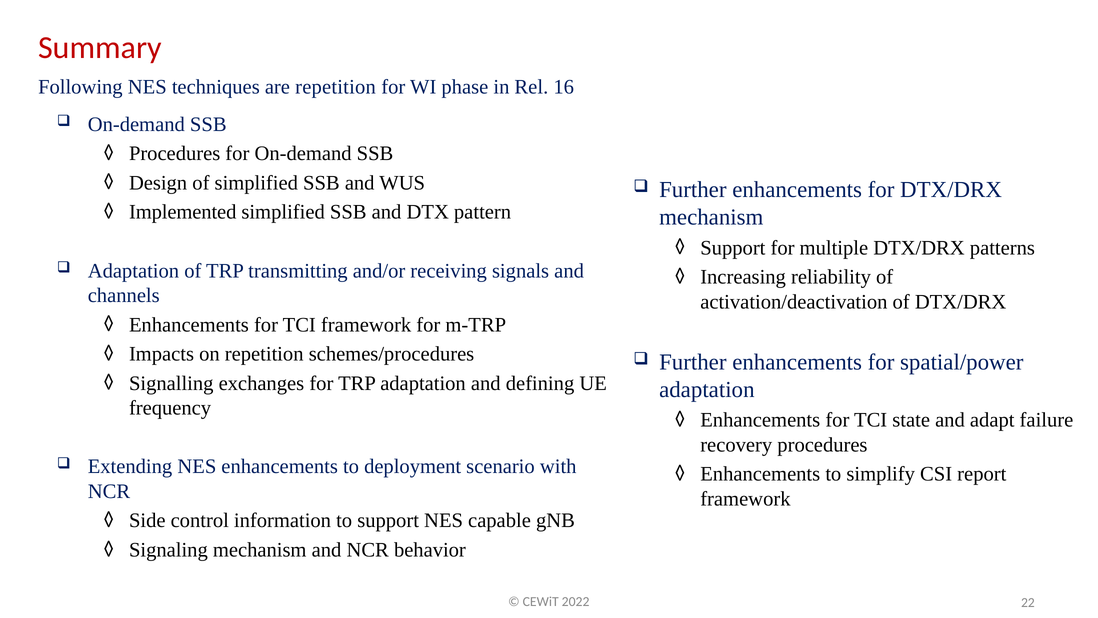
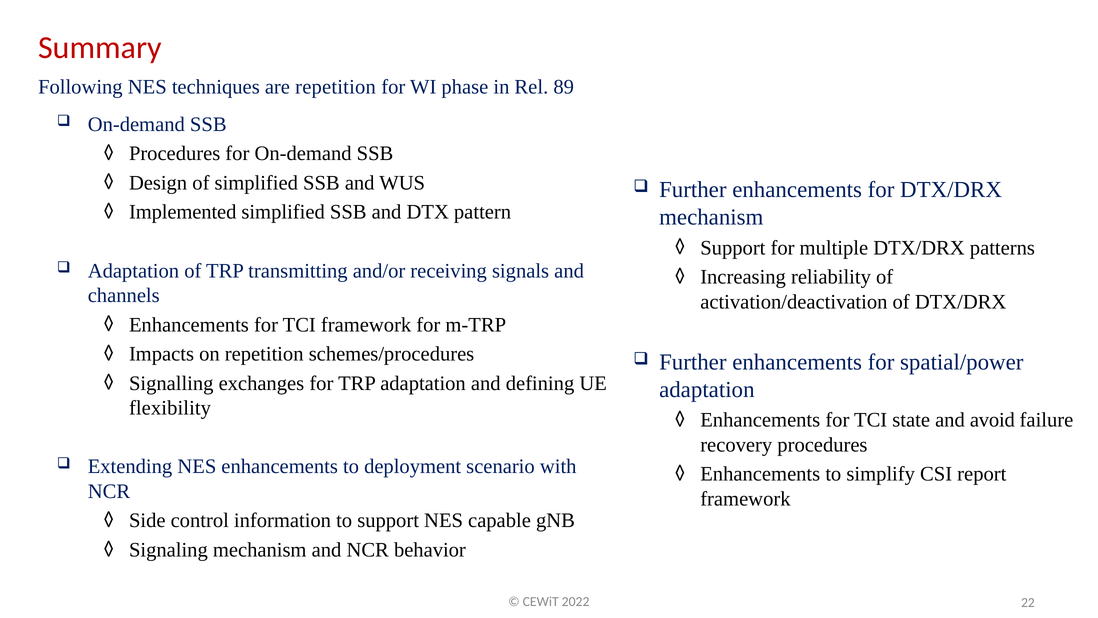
16: 16 -> 89
frequency: frequency -> flexibility
adapt: adapt -> avoid
